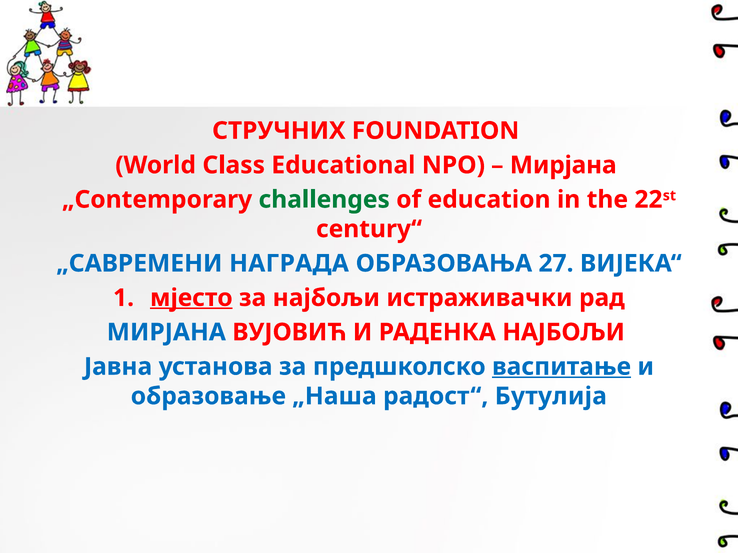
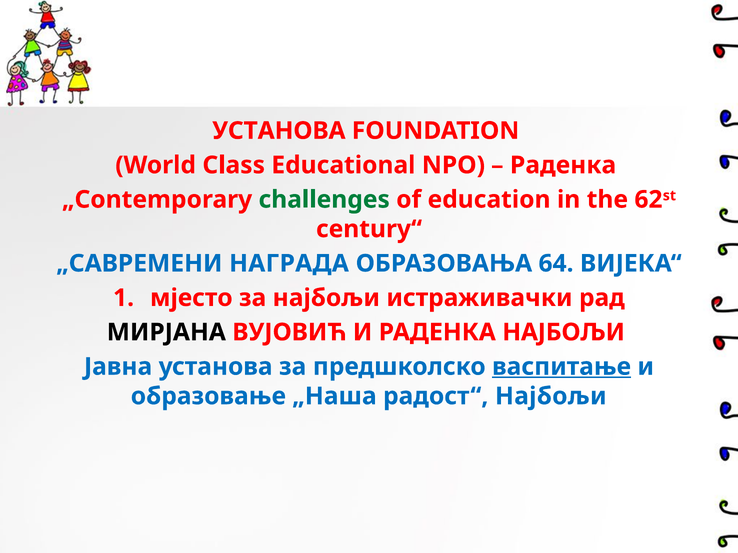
СТРУЧНИХ at (279, 131): СТРУЧНИХ -> УСТАНОВА
Мирјана at (563, 165): Мирјана -> Раденка
22: 22 -> 62
27: 27 -> 64
мјесто underline: present -> none
МИРЈАНА at (166, 333) colour: blue -> black
радост“ Бутулија: Бутулија -> Најбољи
